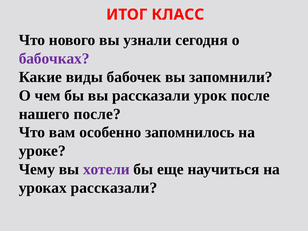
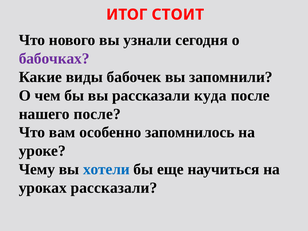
КЛАСС: КЛАСС -> СТОИТ
урок: урок -> куда
хотели colour: purple -> blue
